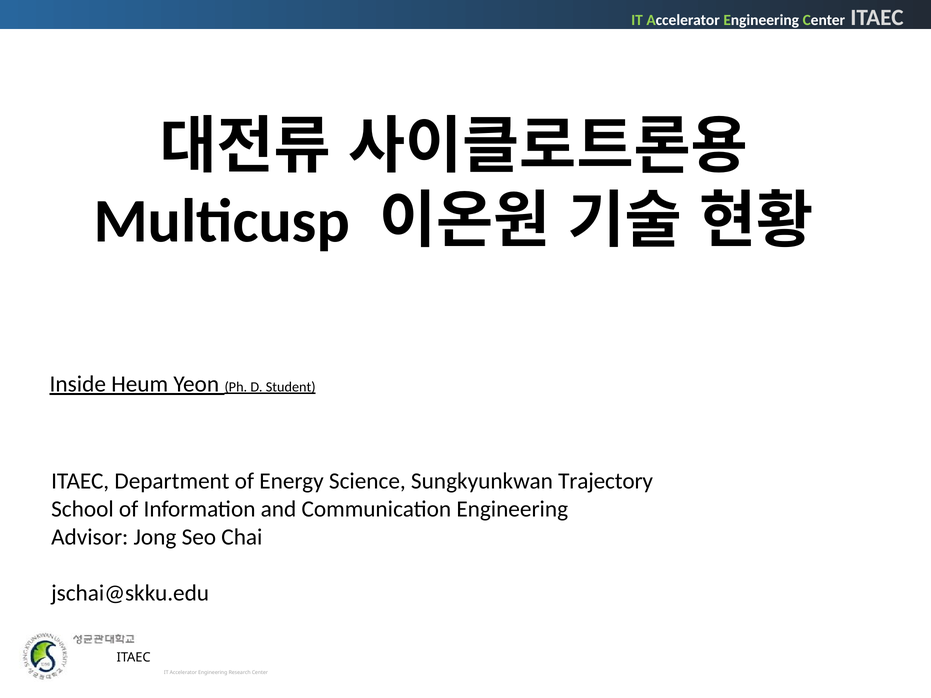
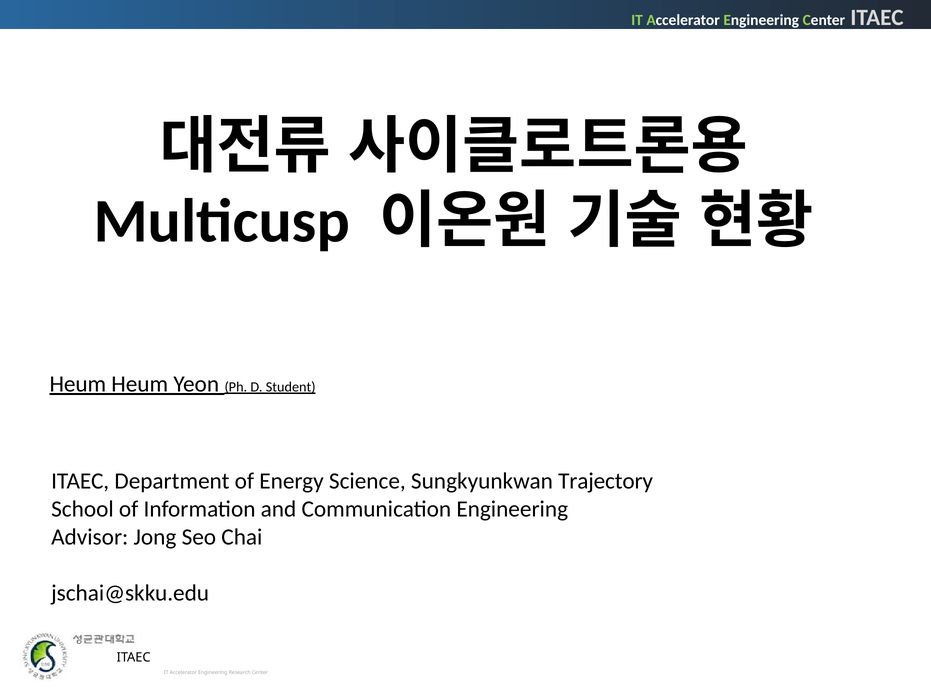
Inside at (78, 384): Inside -> Heum
